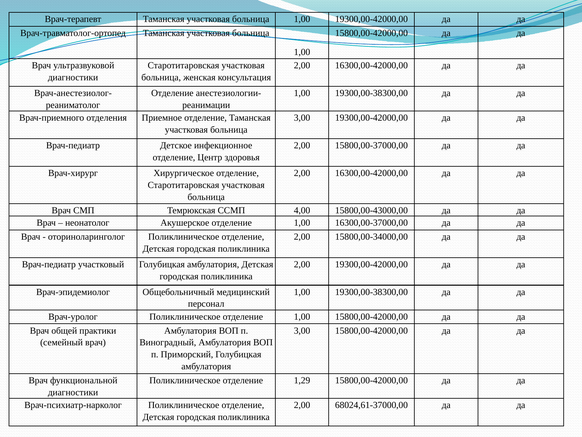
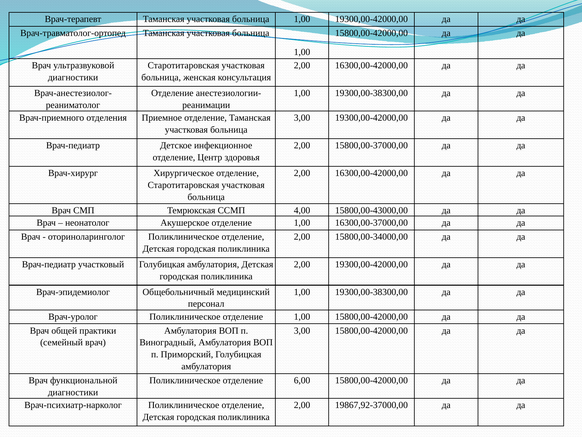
1,29: 1,29 -> 6,00
68024,61-37000,00: 68024,61-37000,00 -> 19867,92-37000,00
